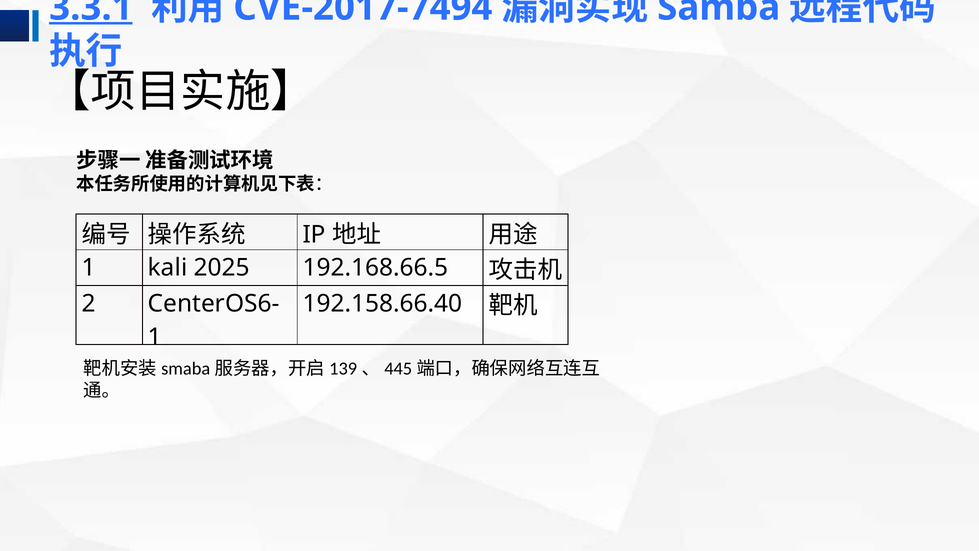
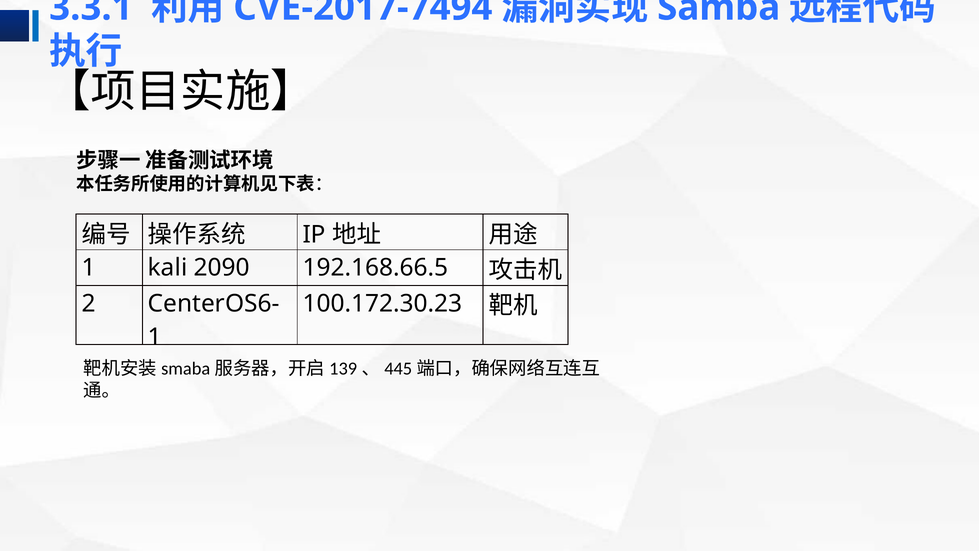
3.3.1 underline: present -> none
2025: 2025 -> 2090
192.158.66.40: 192.158.66.40 -> 100.172.30.23
